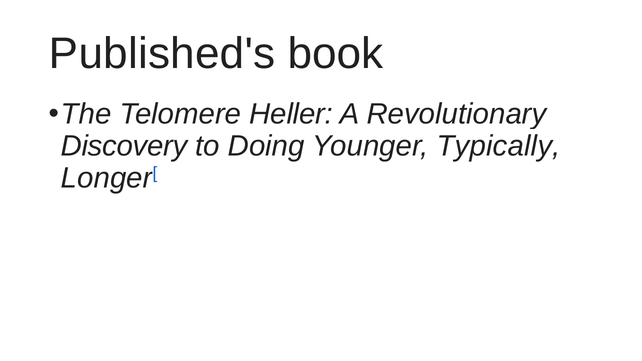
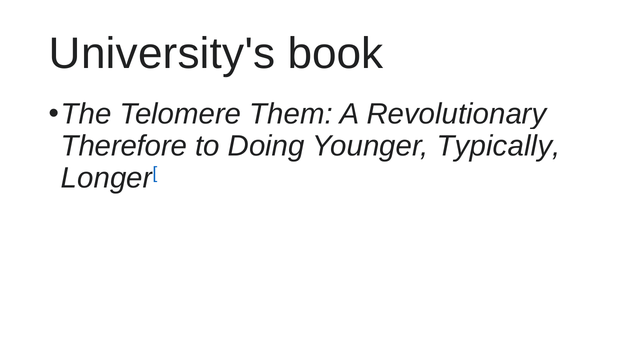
Published's: Published's -> University's
Heller: Heller -> Them
Discovery: Discovery -> Therefore
